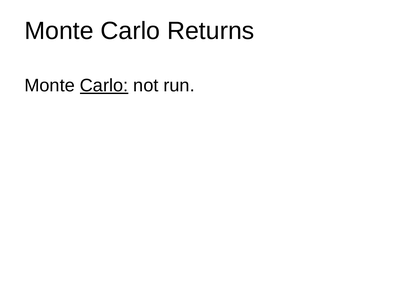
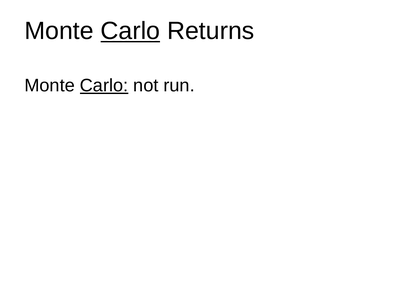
Carlo at (130, 31) underline: none -> present
